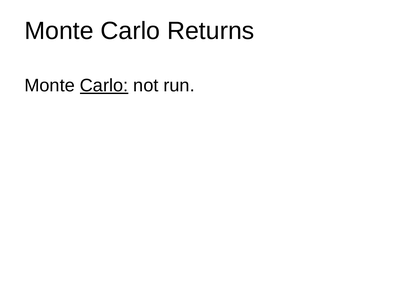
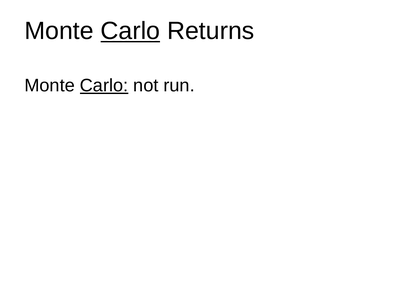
Carlo at (130, 31) underline: none -> present
